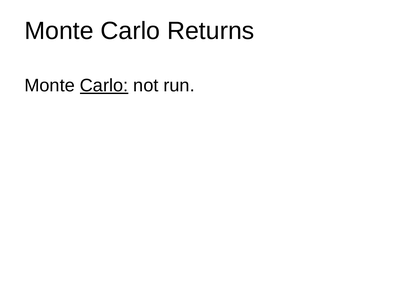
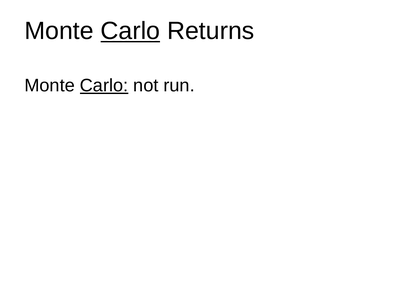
Carlo at (130, 31) underline: none -> present
